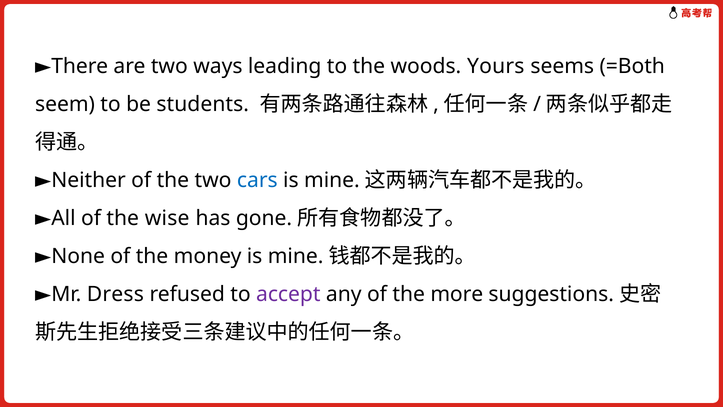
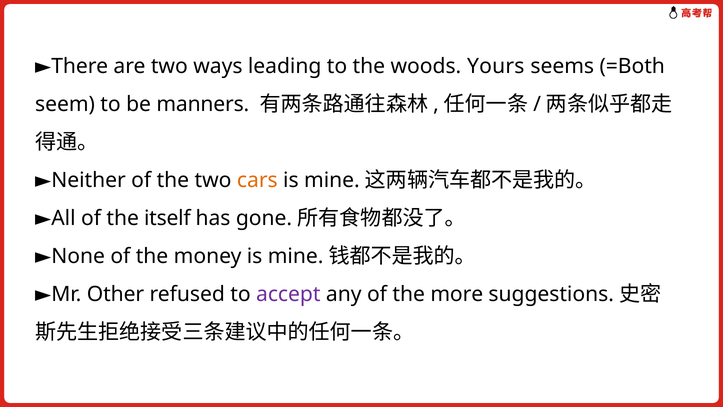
students: students -> manners
cars colour: blue -> orange
wise: wise -> itself
Dress: Dress -> Other
